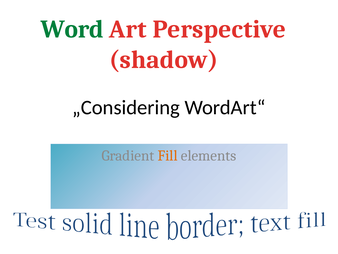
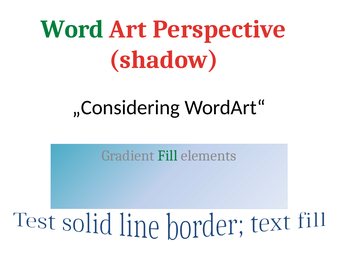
Fill colour: orange -> green
